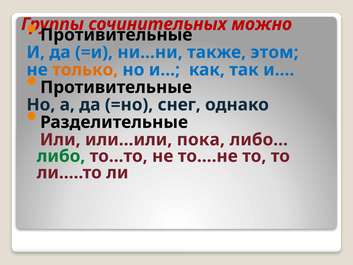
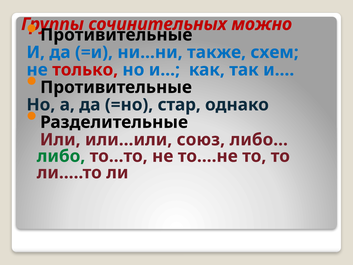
этом: этом -> схем
только colour: orange -> red
снег: снег -> стар
пока: пока -> союз
